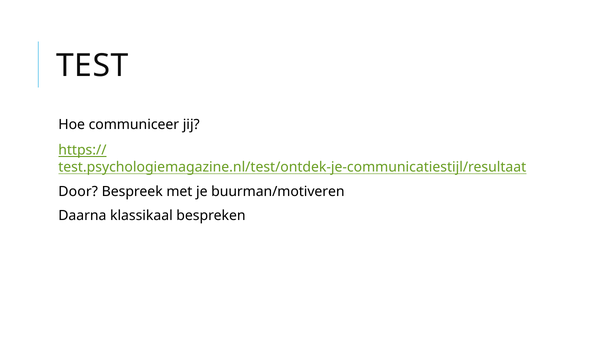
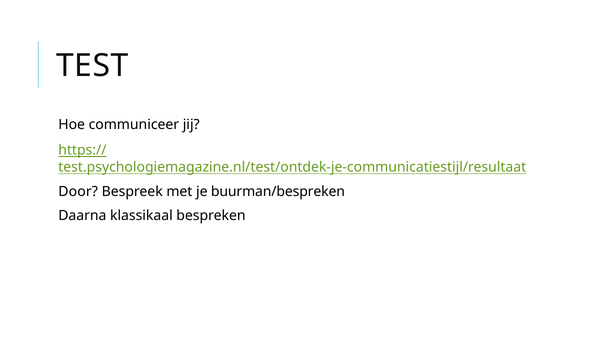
buurman/motiveren: buurman/motiveren -> buurman/bespreken
